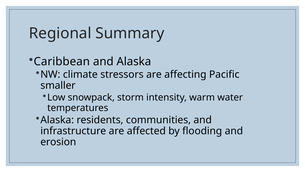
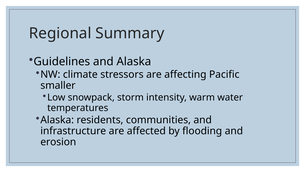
Caribbean: Caribbean -> Guidelines
